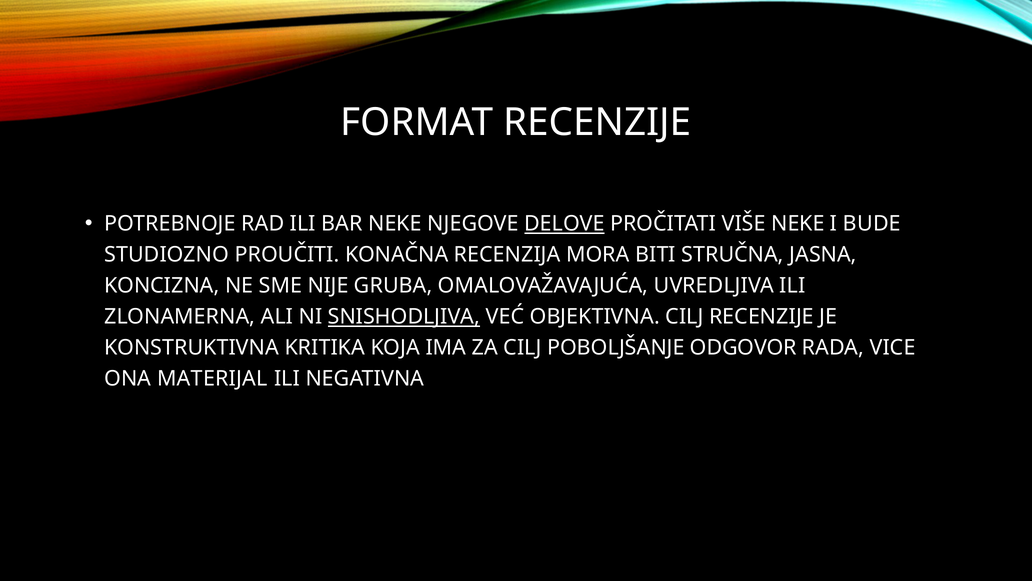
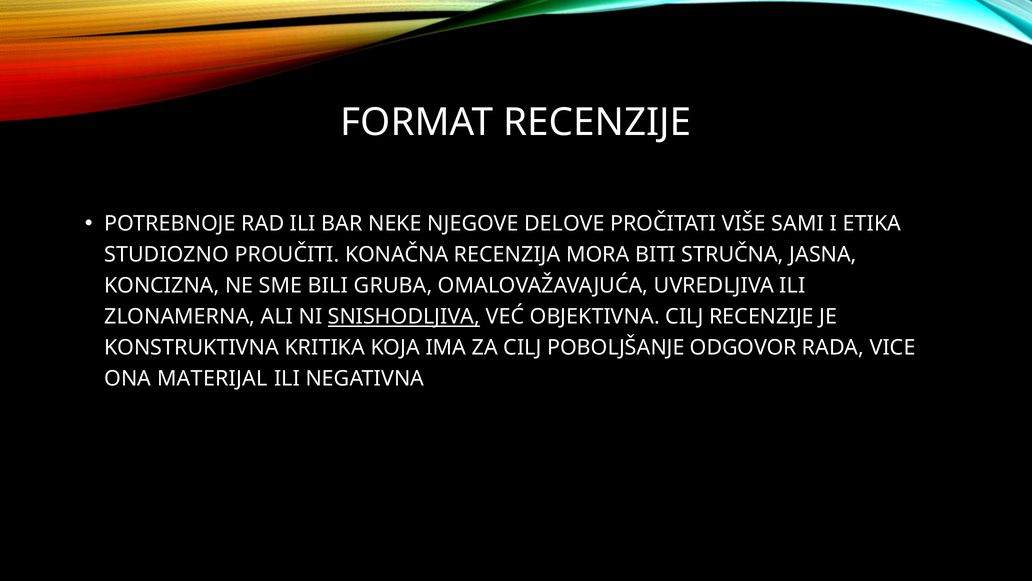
DELOVE underline: present -> none
VIŠE NEKE: NEKE -> SAMI
BUDE: BUDE -> ETIKA
NIJE: NIJE -> BILI
